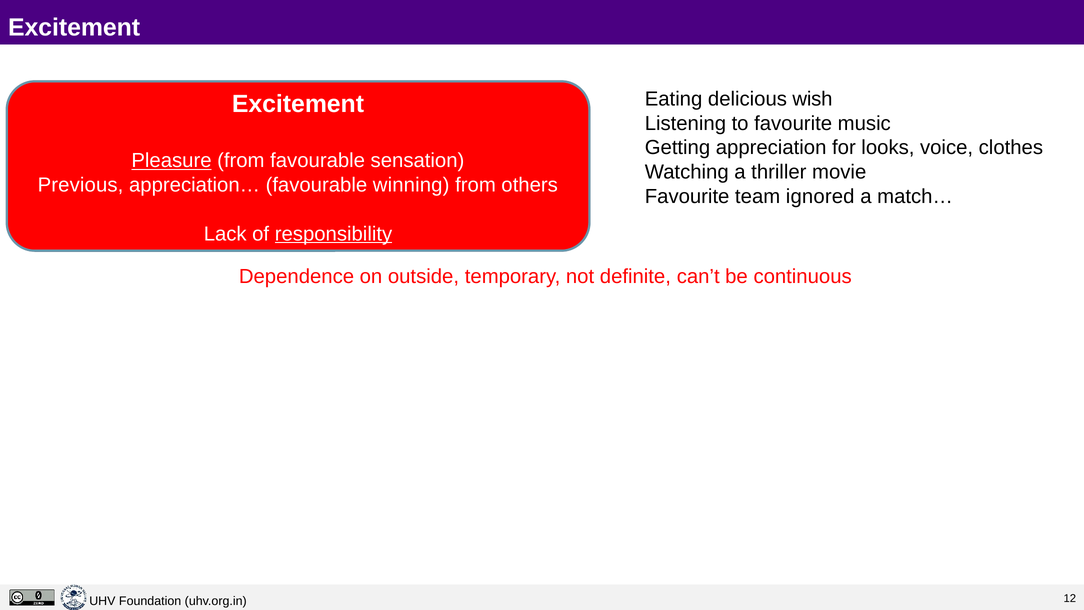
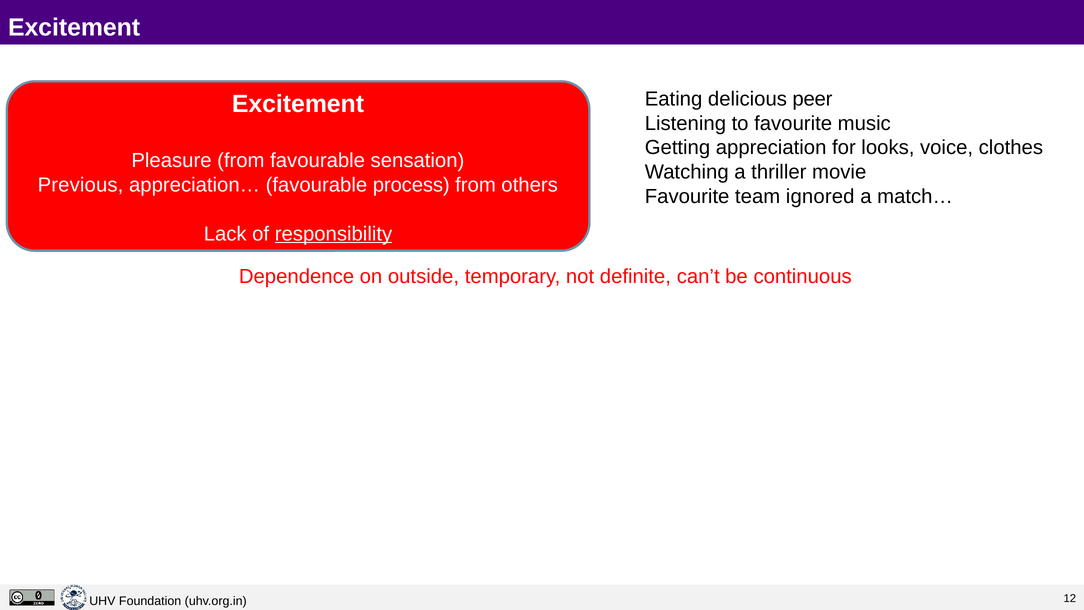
wish: wish -> peer
Pleasure underline: present -> none
winning: winning -> process
